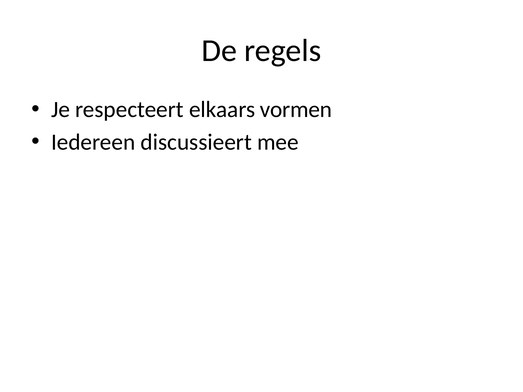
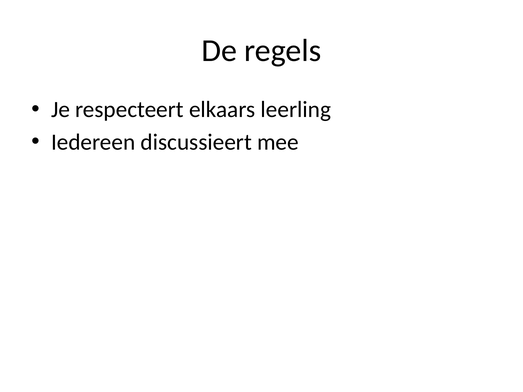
vormen: vormen -> leerling
